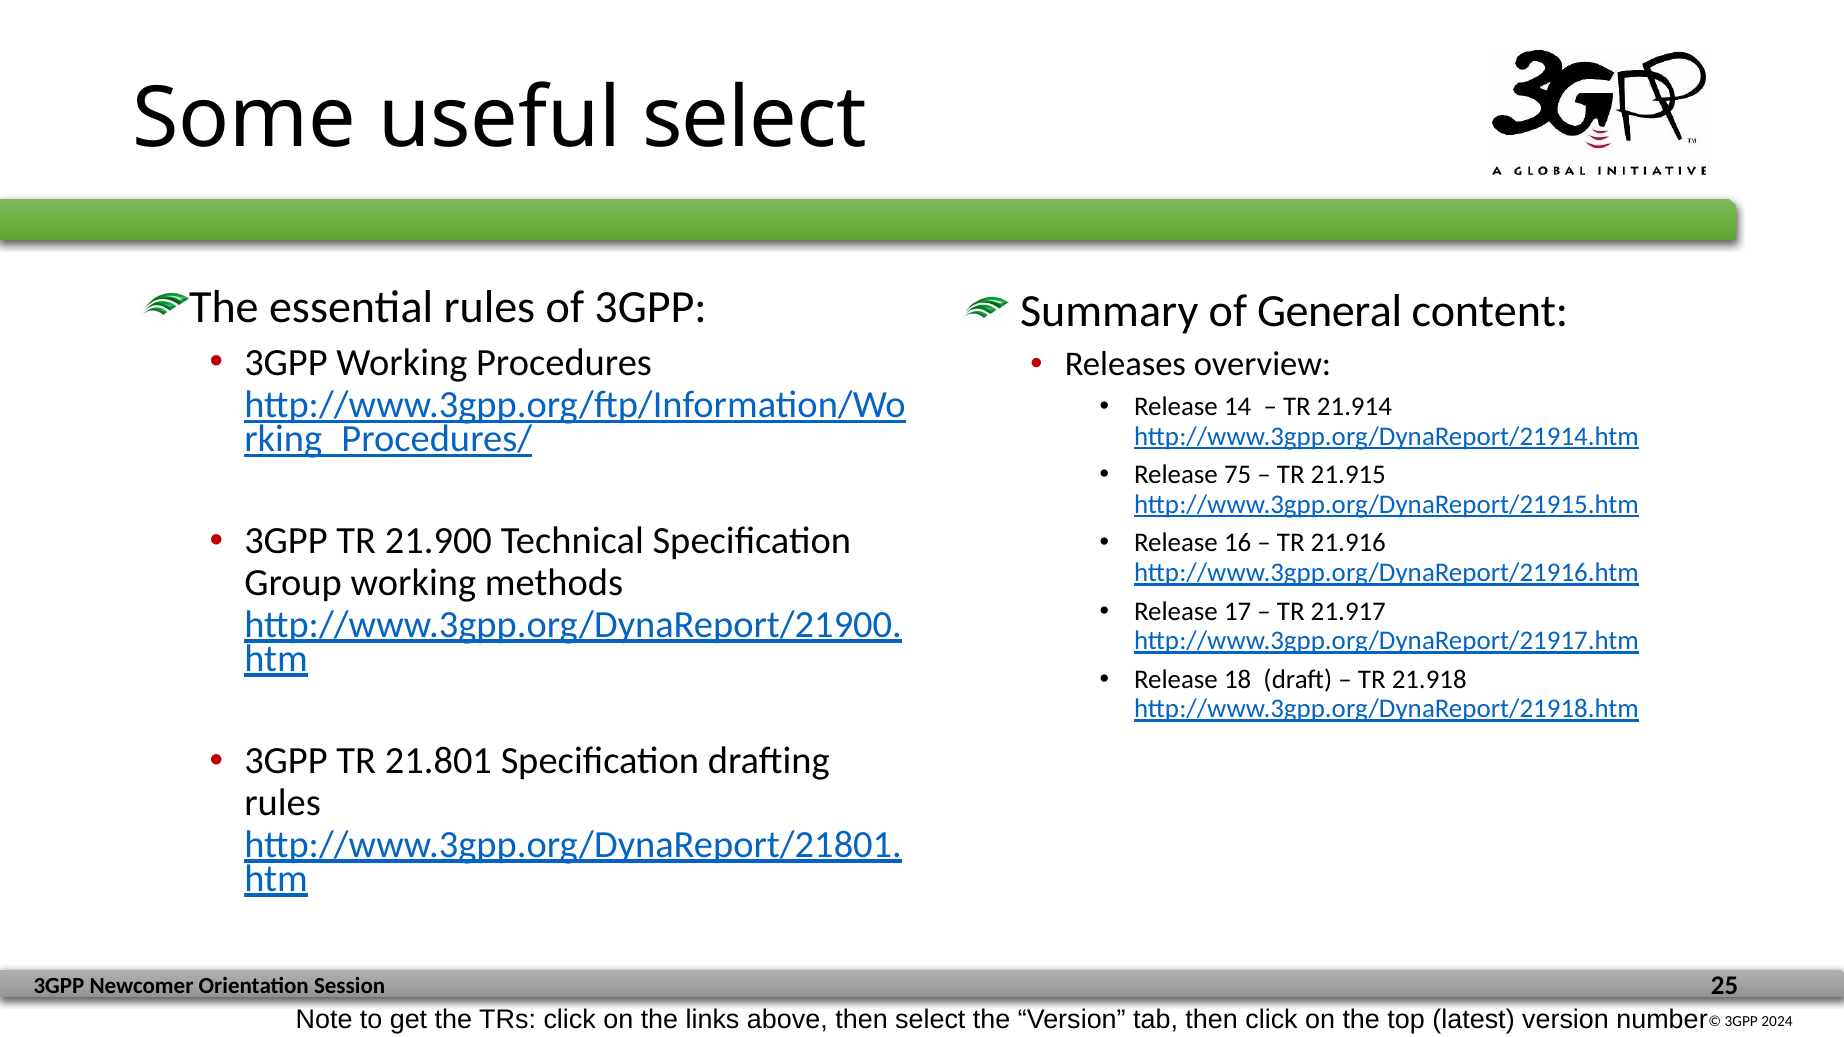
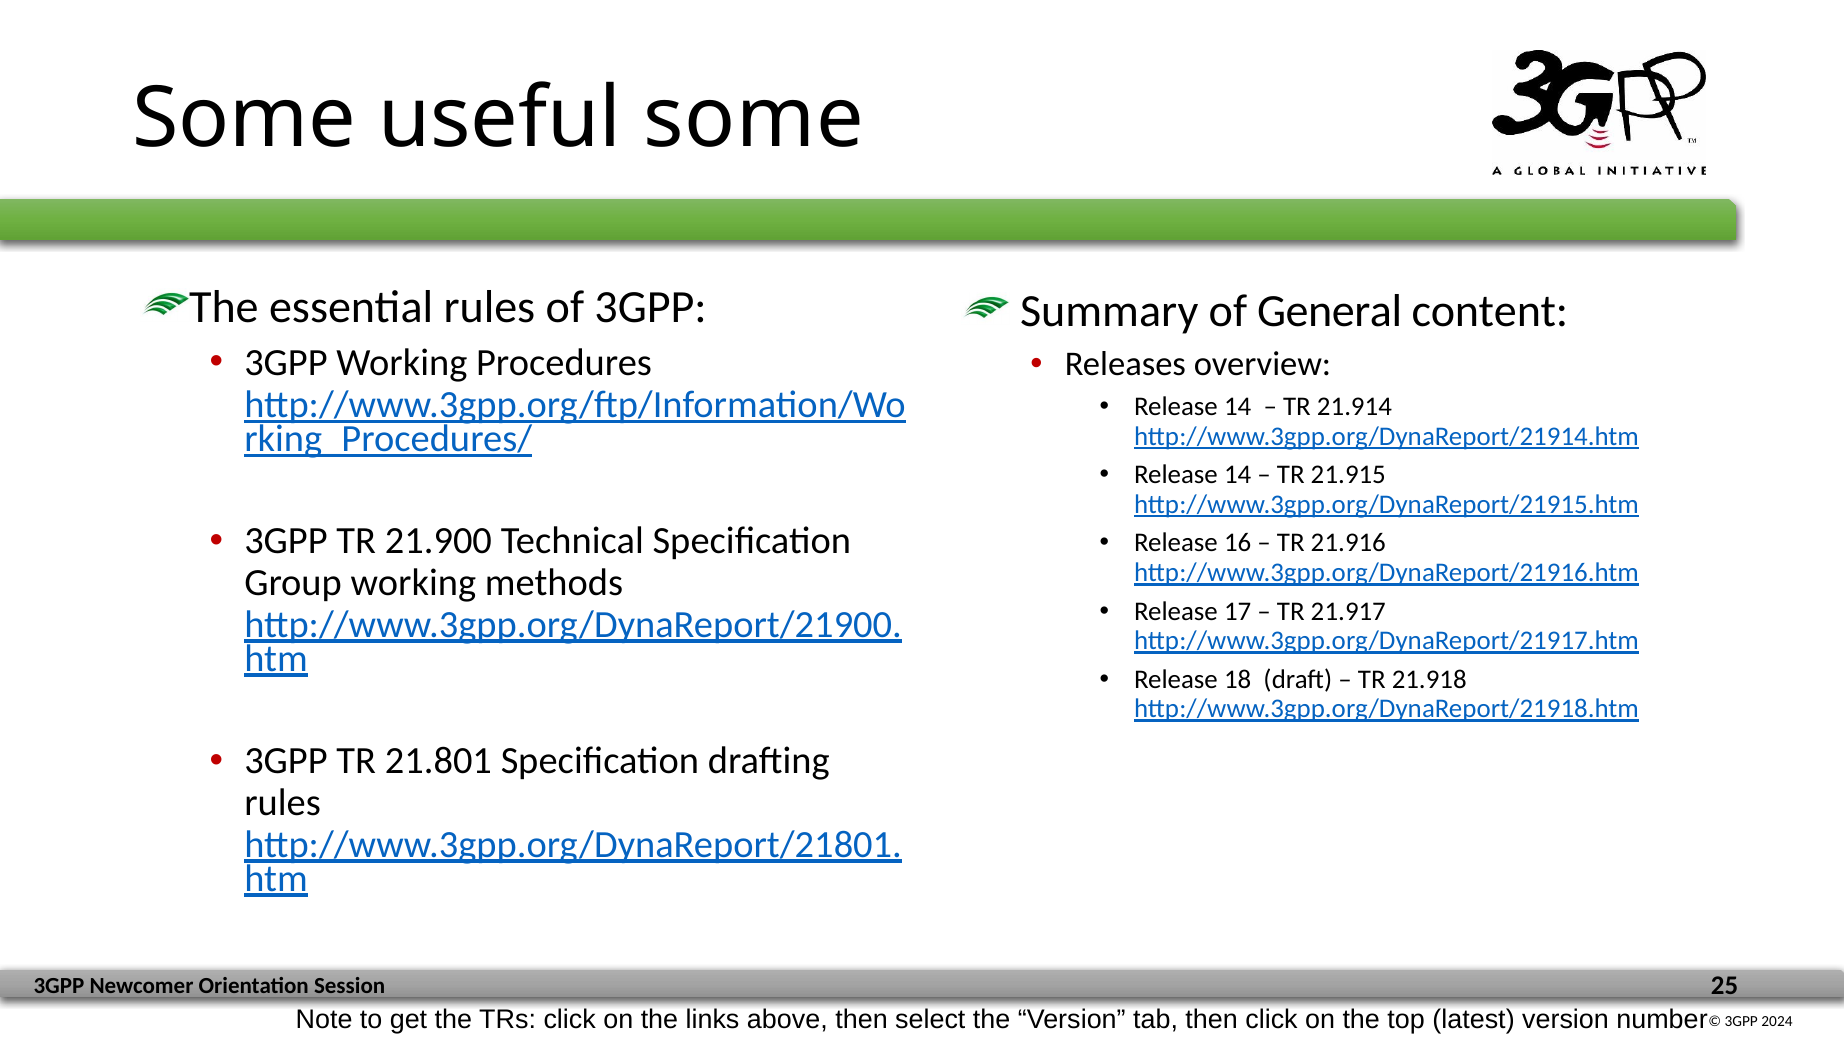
useful select: select -> some
75 at (1238, 475): 75 -> 14
